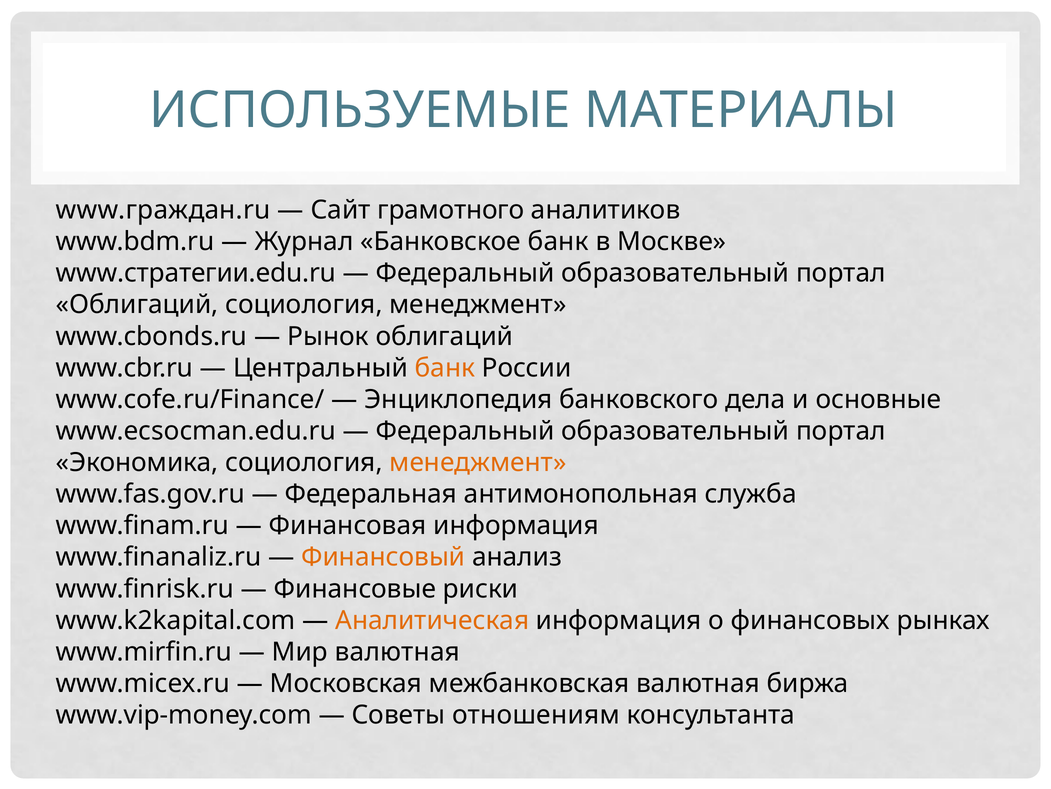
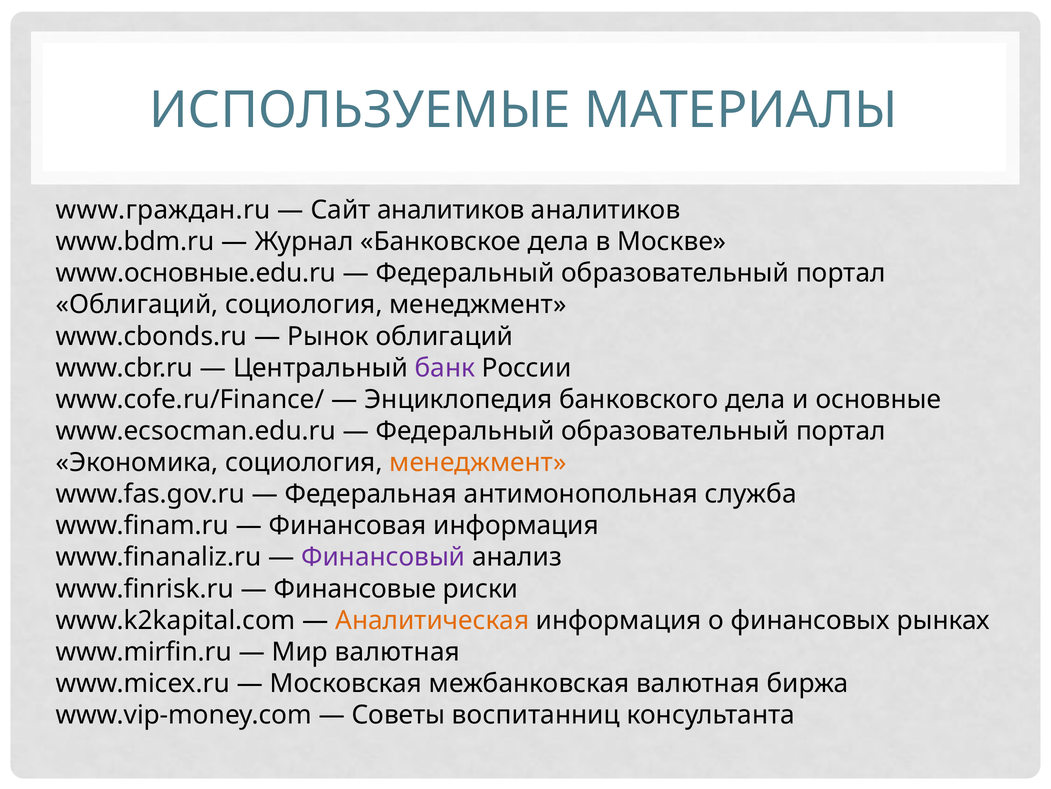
Сайт грамотного: грамотного -> аналитиков
Банковское банк: банк -> дела
www.стратегии.edu.ru: www.стратегии.edu.ru -> www.основные.edu.ru
банк at (445, 368) colour: orange -> purple
Финансовый colour: orange -> purple
отношениям: отношениям -> воспитанниц
